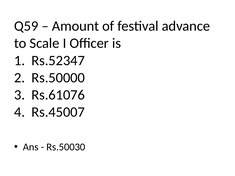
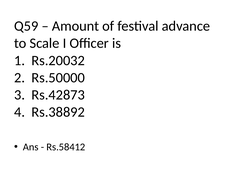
Rs.52347: Rs.52347 -> Rs.20032
Rs.61076: Rs.61076 -> Rs.42873
Rs.45007: Rs.45007 -> Rs.38892
Rs.50030: Rs.50030 -> Rs.58412
